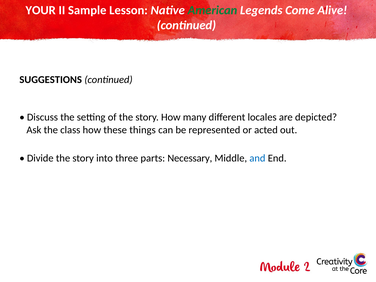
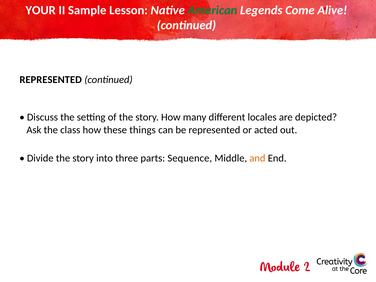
SUGGESTIONS at (51, 80): SUGGESTIONS -> REPRESENTED
Necessary: Necessary -> Sequence
and colour: blue -> orange
